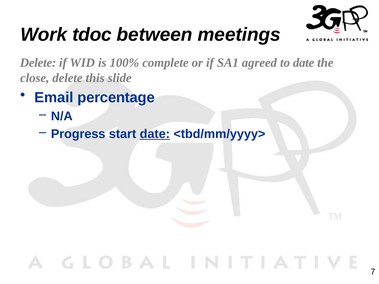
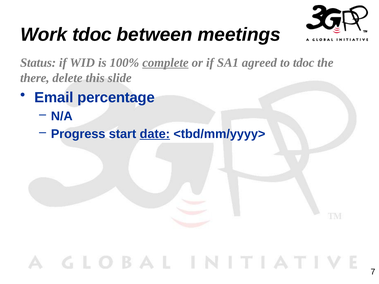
Delete at (38, 63): Delete -> Status
complete underline: none -> present
to date: date -> tdoc
close: close -> there
